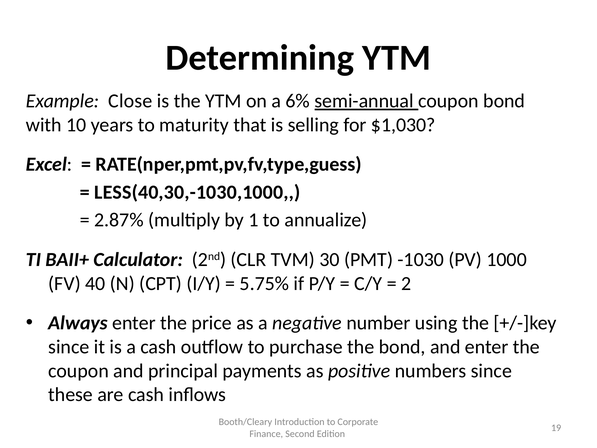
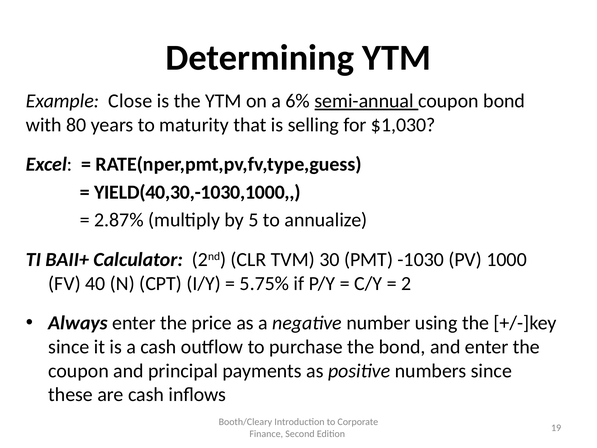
10: 10 -> 80
LESS(40,30,-1030,1000: LESS(40,30,-1030,1000 -> YIELD(40,30,-1030,1000
1: 1 -> 5
